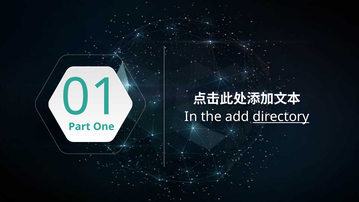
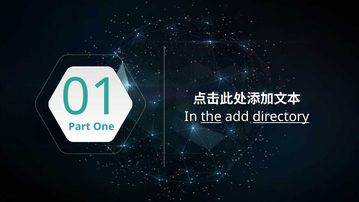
the underline: none -> present
